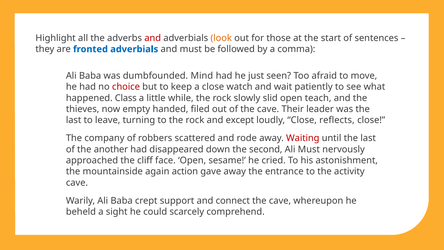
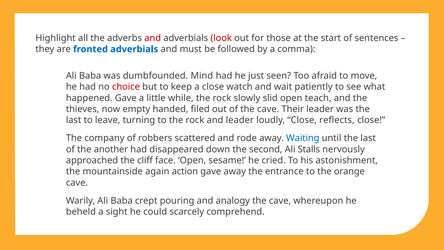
look colour: orange -> red
happened Class: Class -> Gave
and except: except -> leader
Waiting colour: red -> blue
Ali Must: Must -> Stalls
activity: activity -> orange
support: support -> pouring
connect: connect -> analogy
